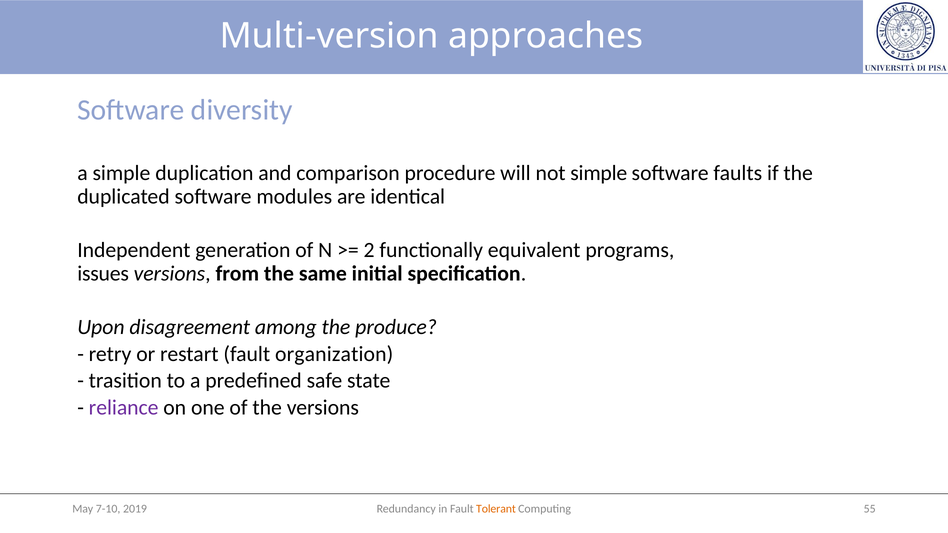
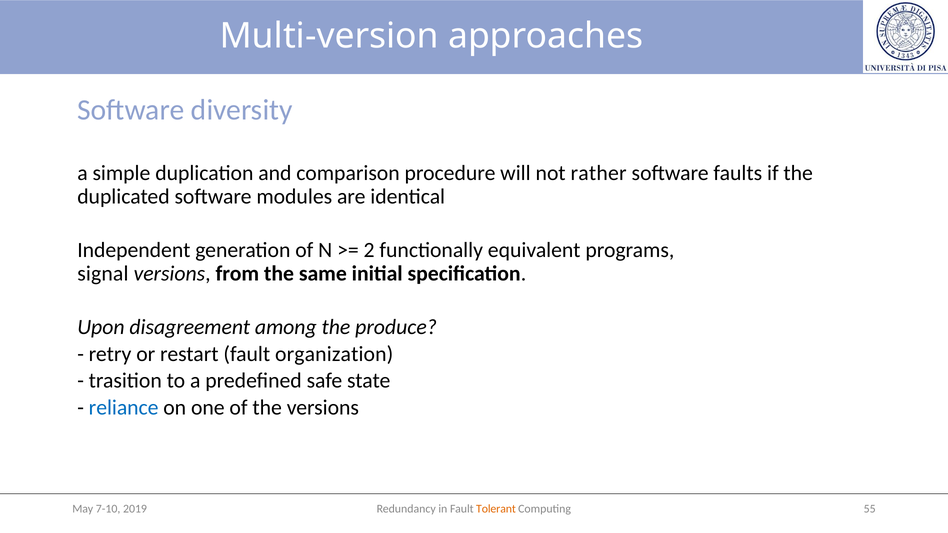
not simple: simple -> rather
issues: issues -> signal
reliance colour: purple -> blue
